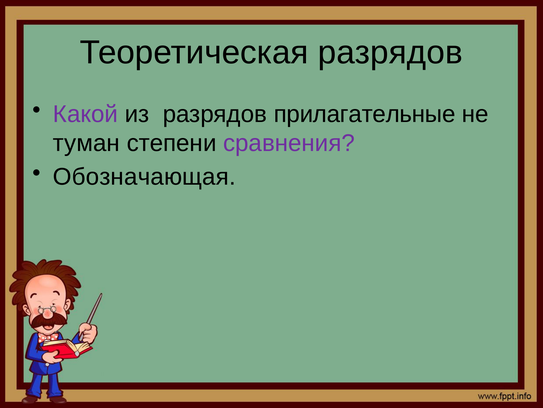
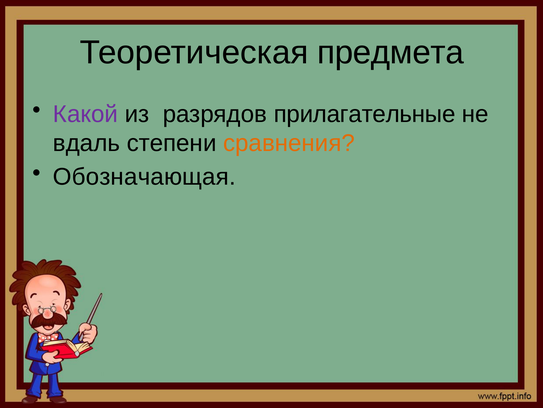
Теоретическая разрядов: разрядов -> предмета
туман: туман -> вдаль
сравнения colour: purple -> orange
